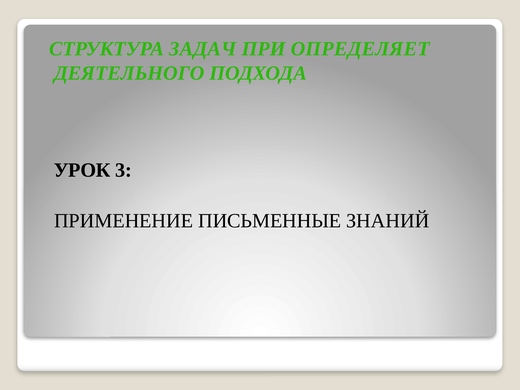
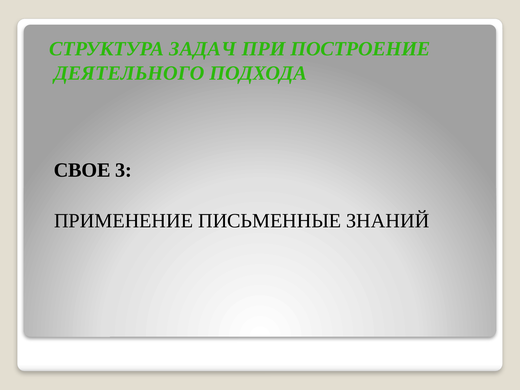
ОПРЕДЕЛЯЕТ: ОПРЕДЕЛЯЕТ -> ПОСТРОЕНИЕ
УРОК: УРОК -> СВОЕ
